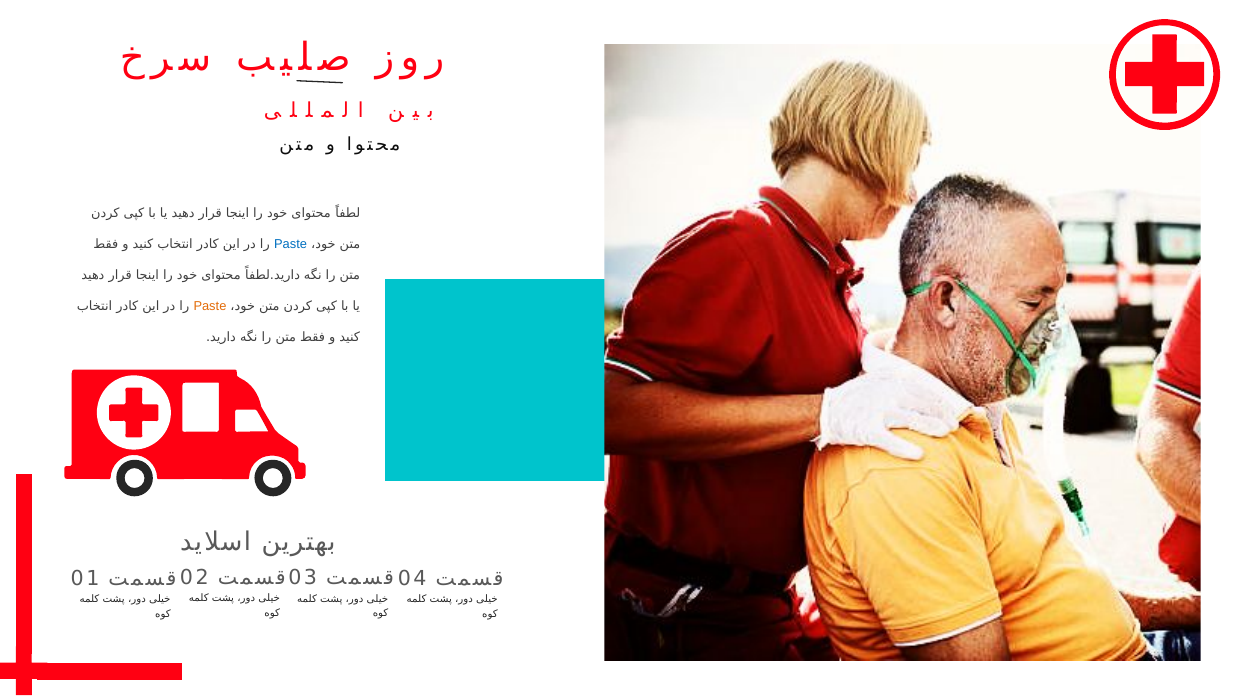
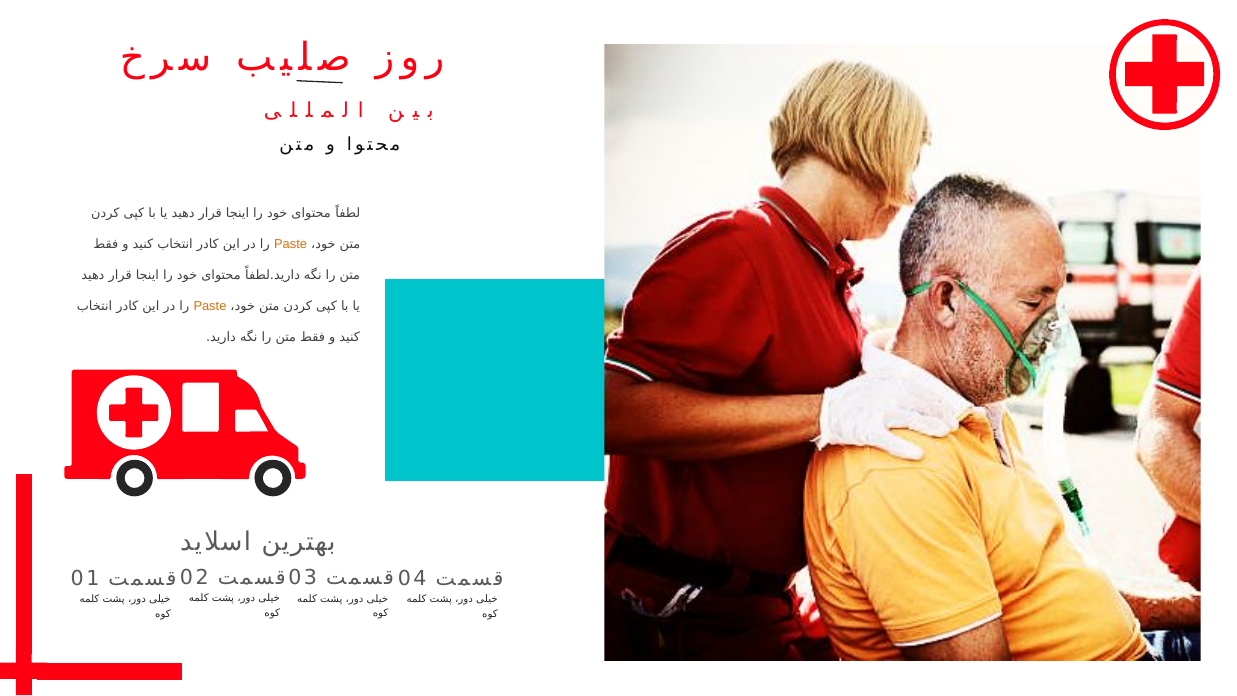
Paste at (291, 245) colour: blue -> orange
